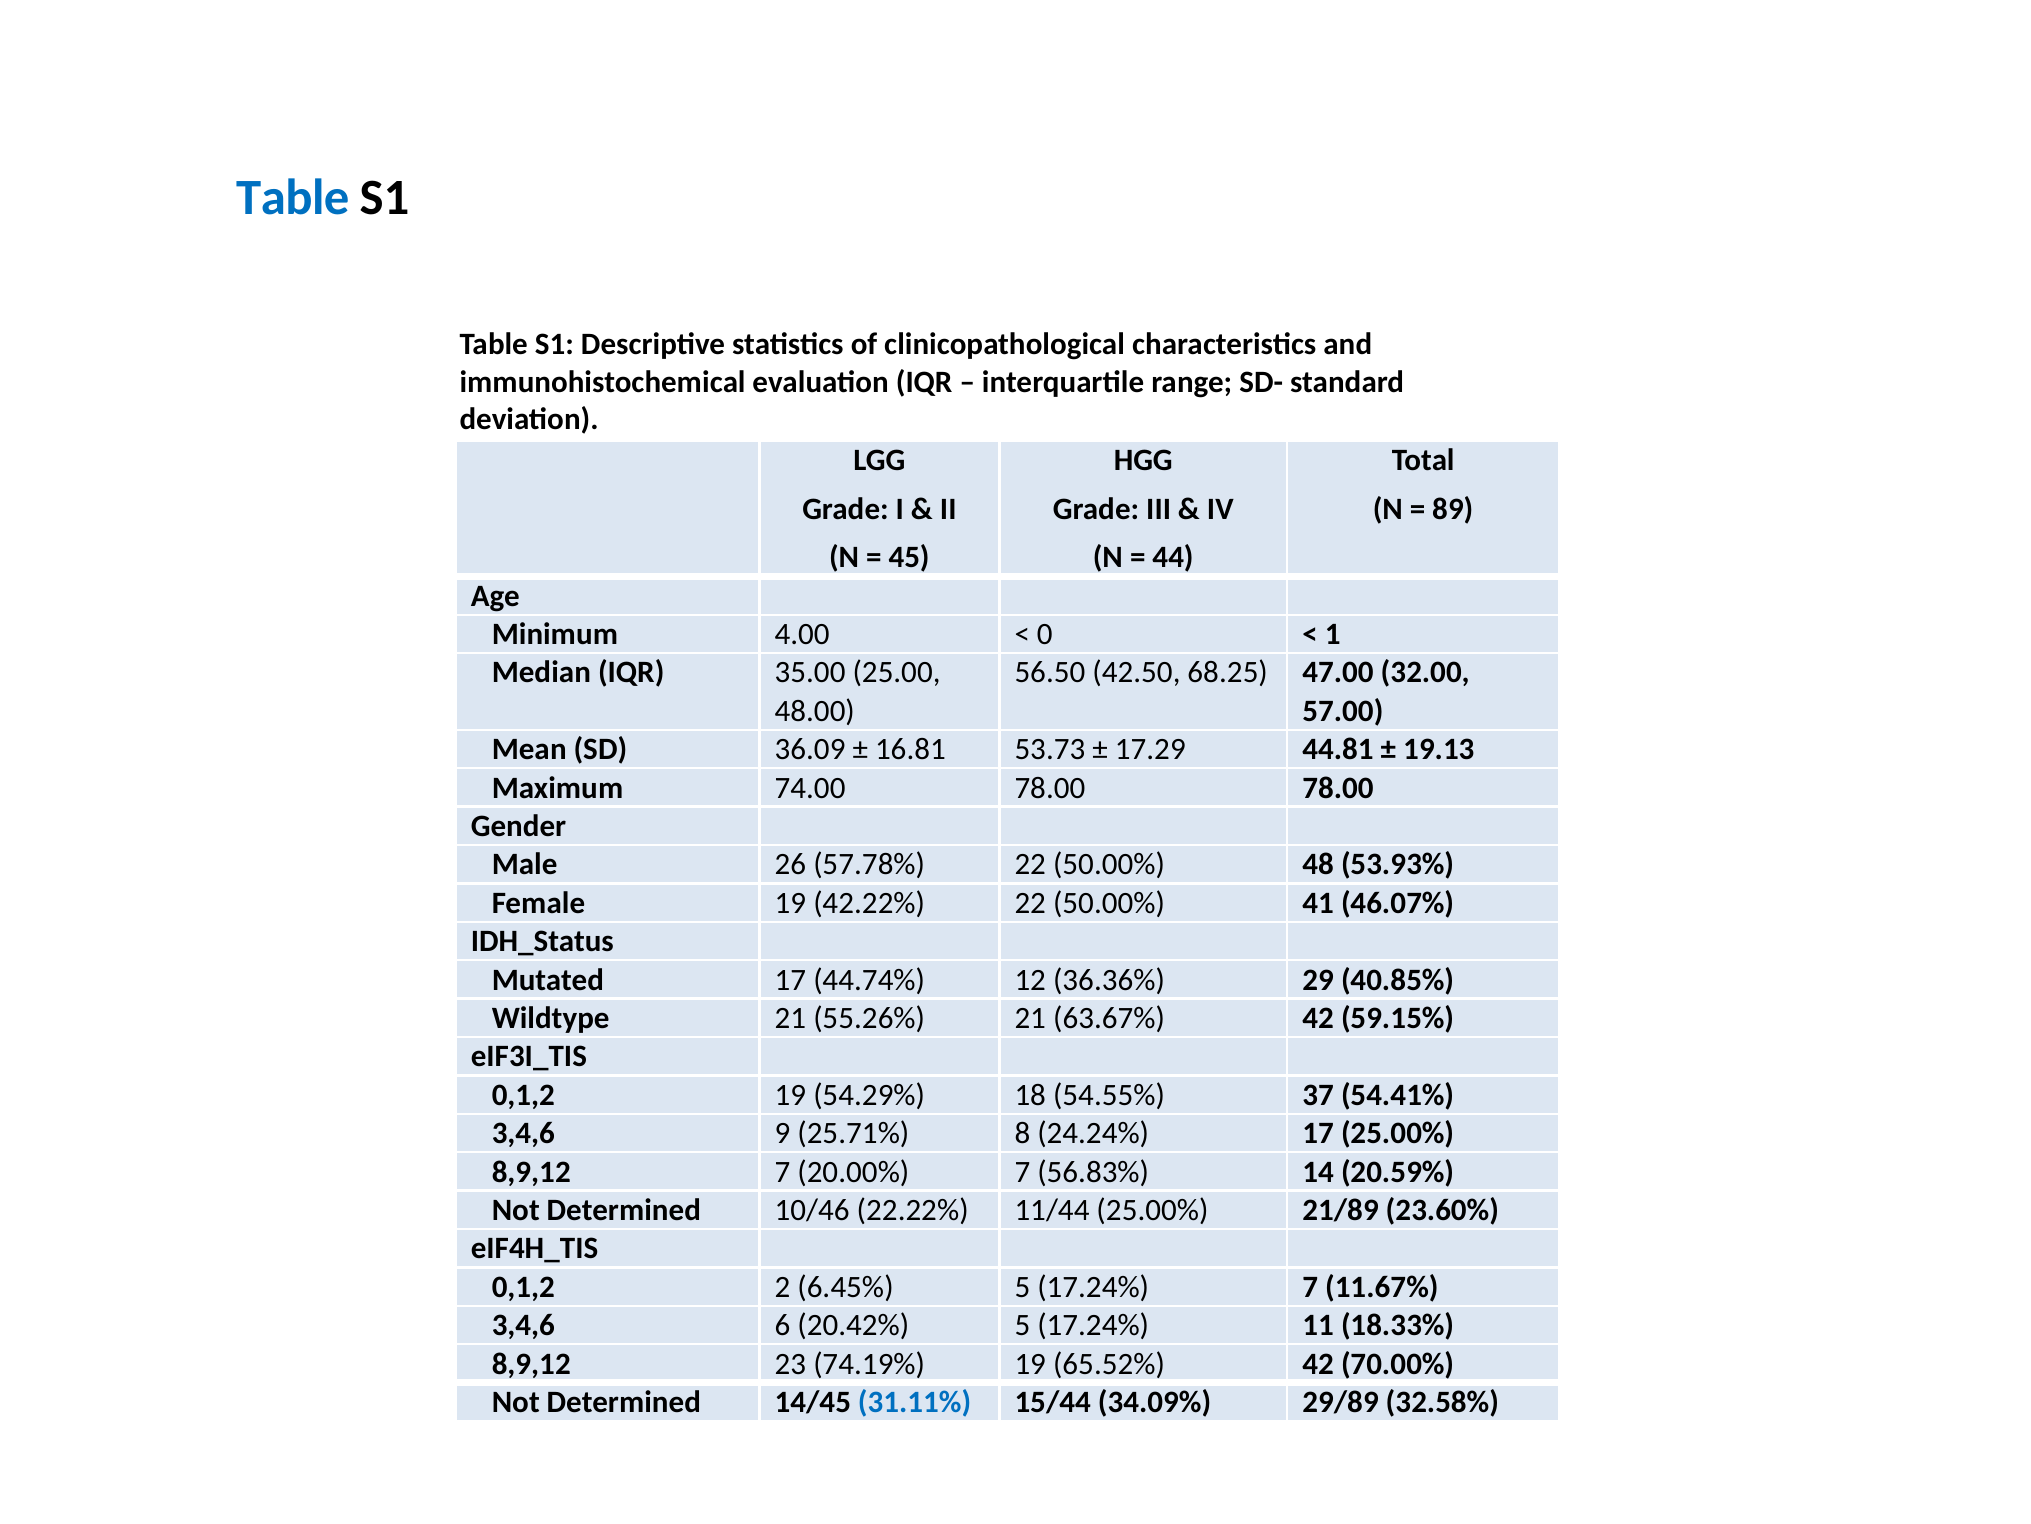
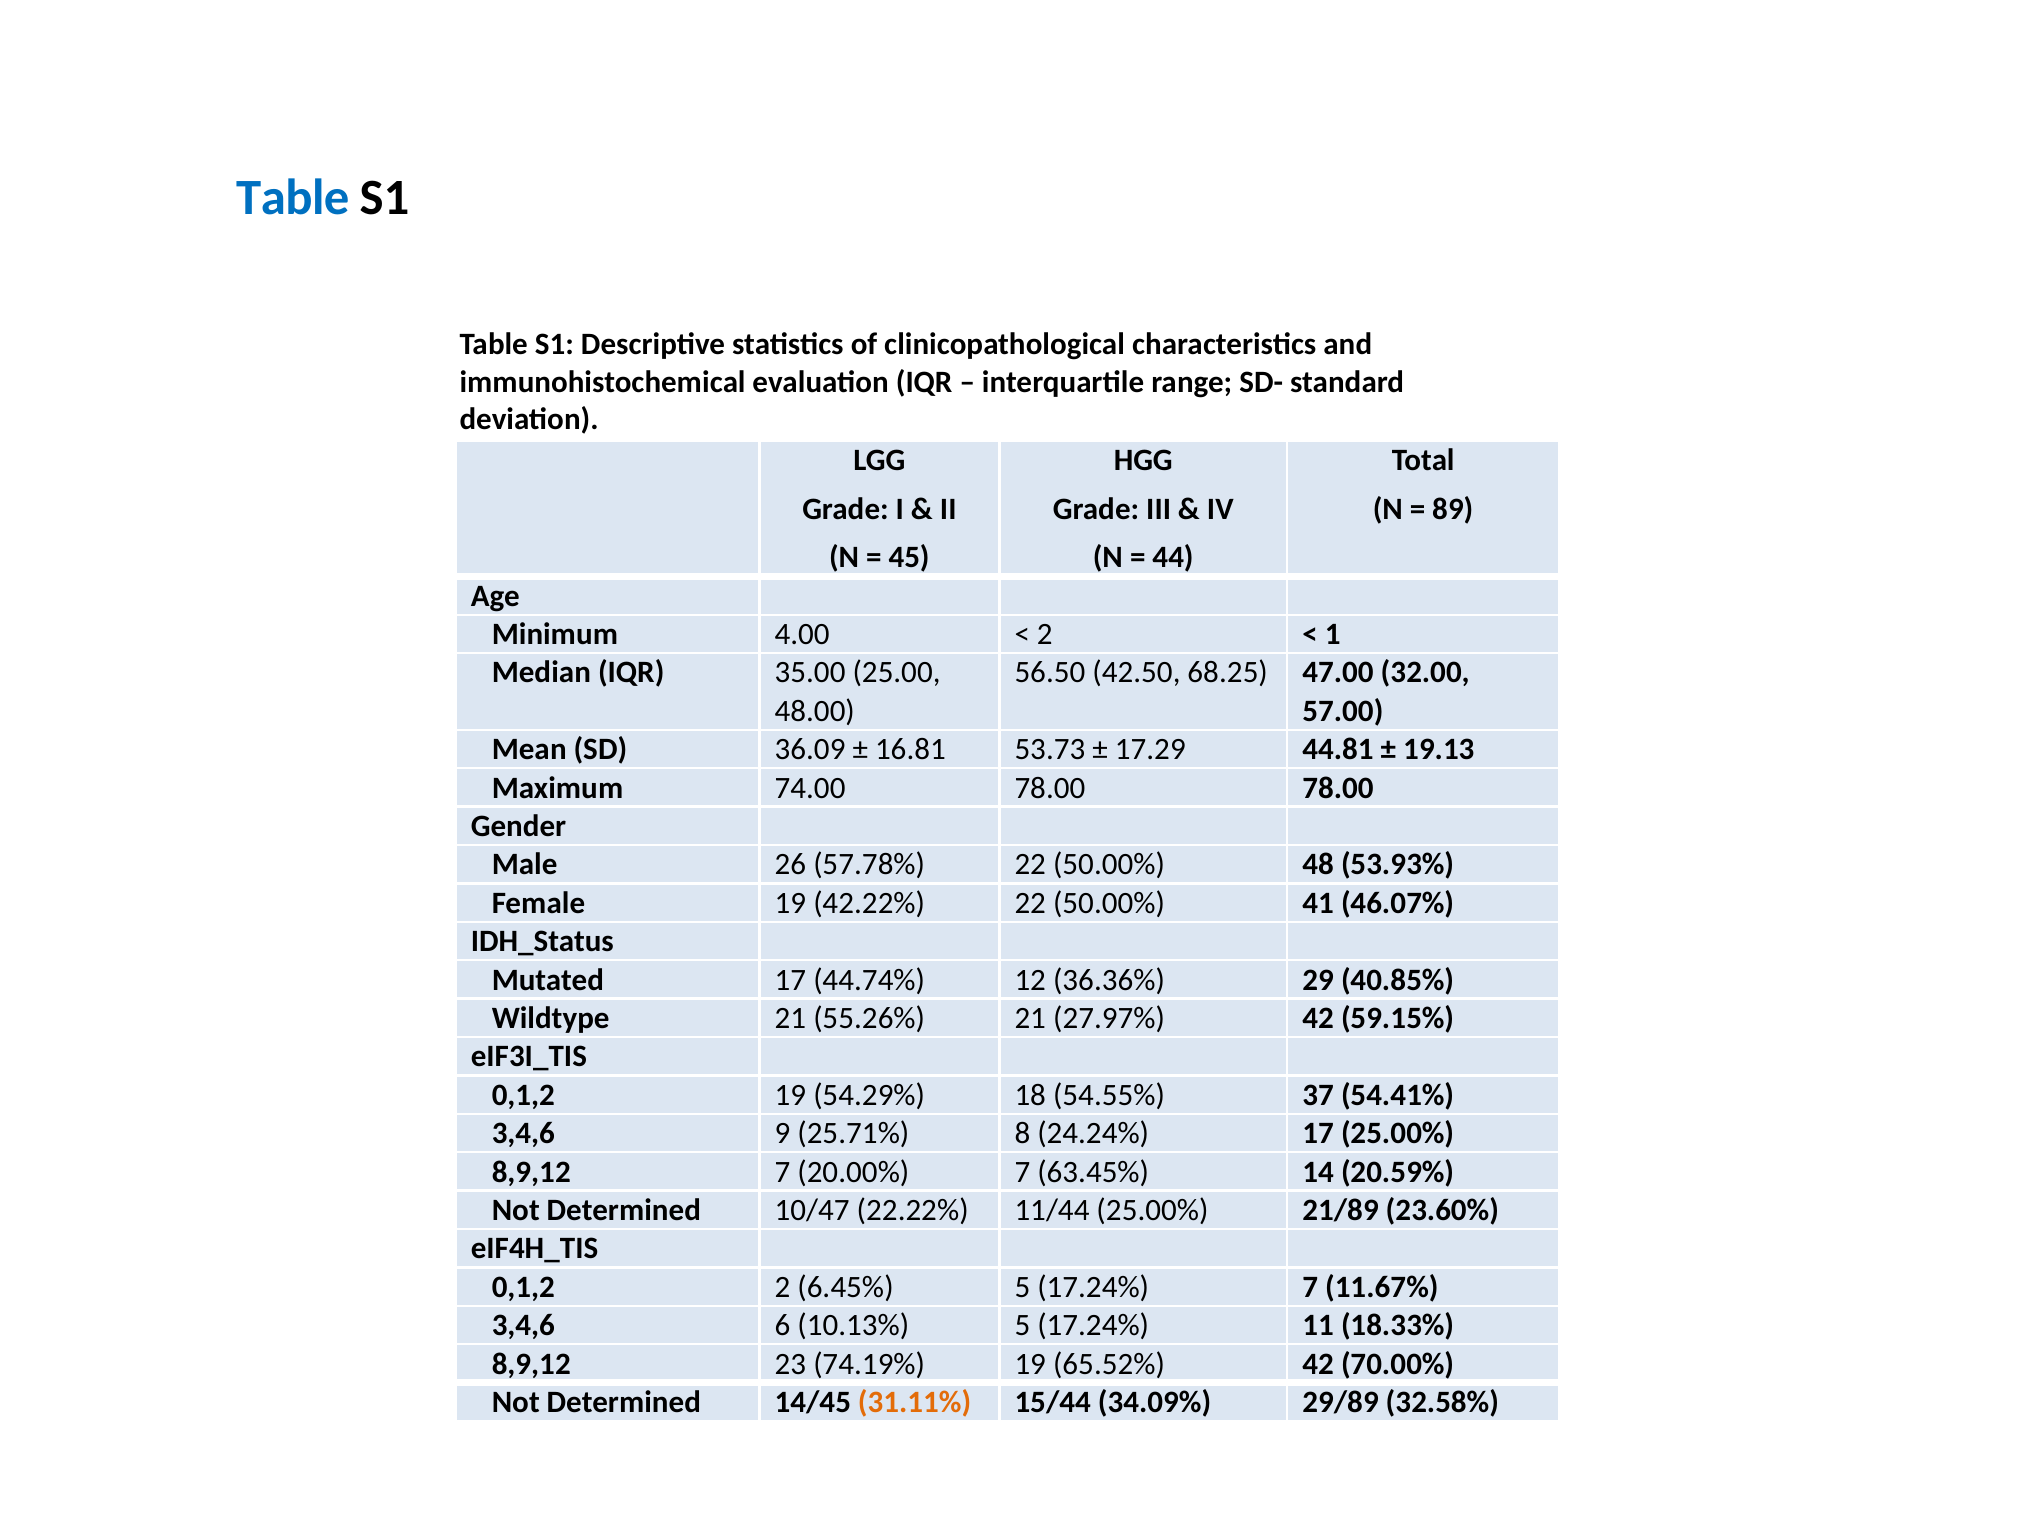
0 at (1045, 634): 0 -> 2
63.67%: 63.67% -> 27.97%
56.83%: 56.83% -> 63.45%
10/46: 10/46 -> 10/47
20.42%: 20.42% -> 10.13%
31.11% colour: blue -> orange
